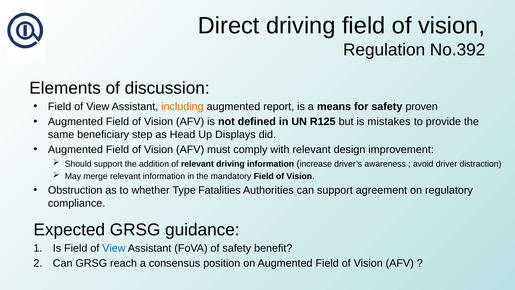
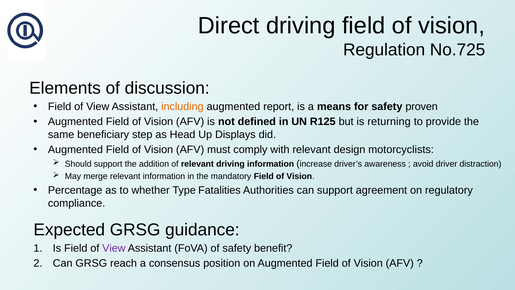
No.392: No.392 -> No.725
mistakes: mistakes -> returning
improvement: improvement -> motorcyclists
Obstruction: Obstruction -> Percentage
View at (114, 248) colour: blue -> purple
